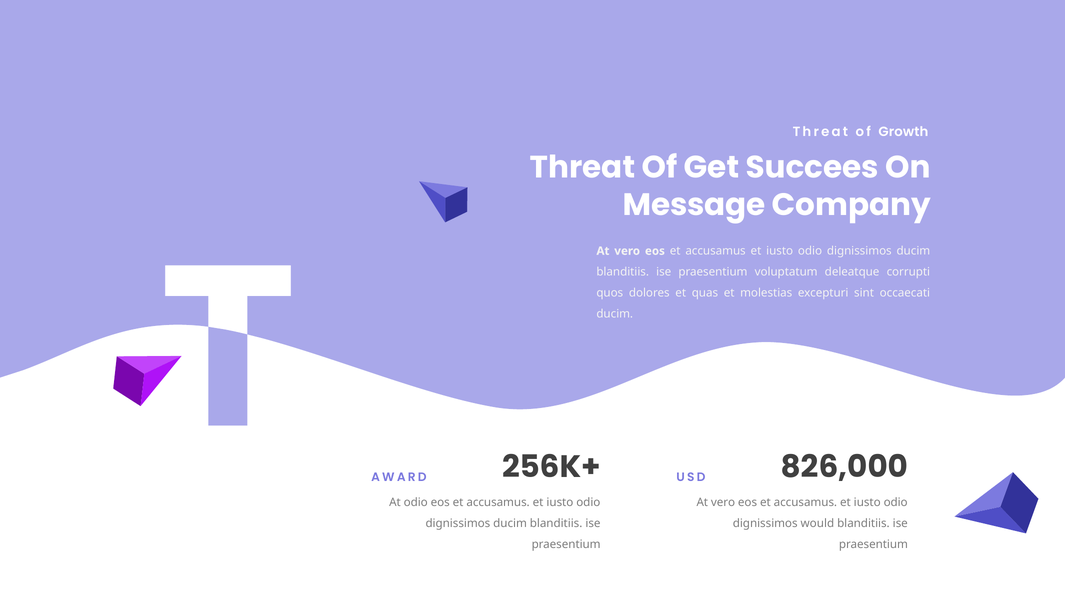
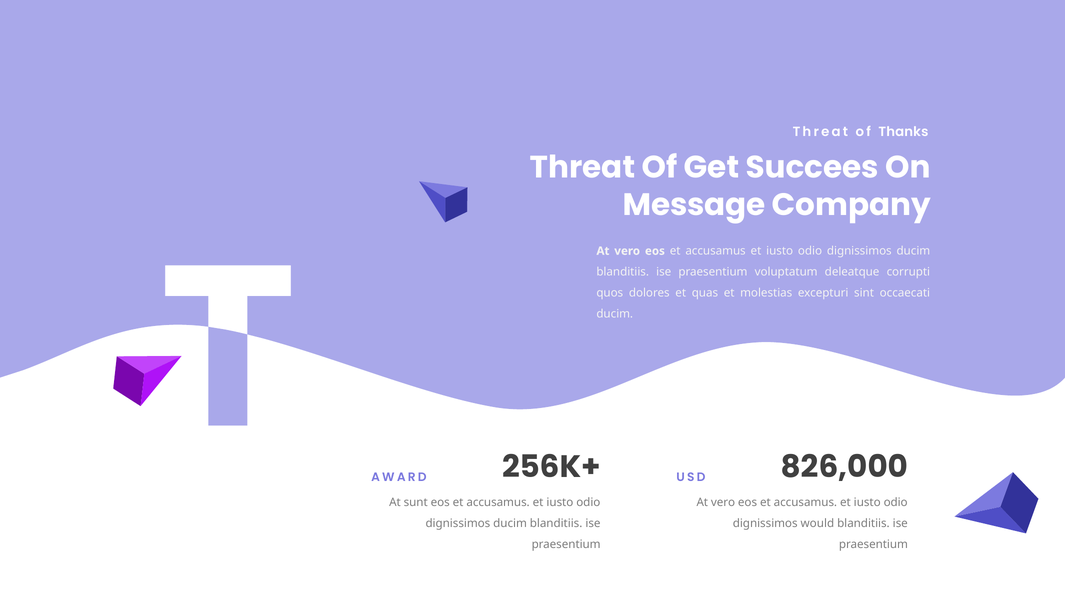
Growth: Growth -> Thanks
At odio: odio -> sunt
